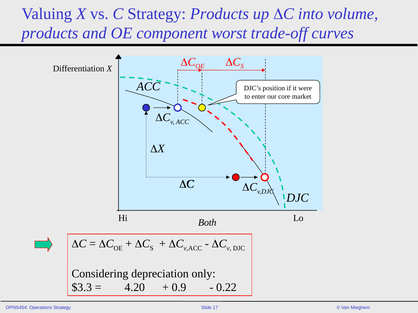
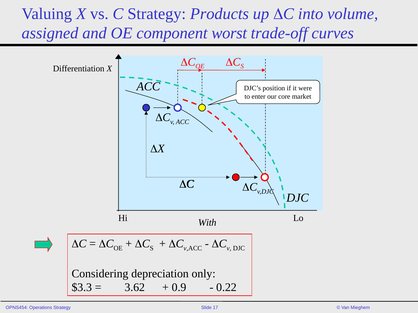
products at (50, 33): products -> assigned
Both: Both -> With
4.20: 4.20 -> 3.62
